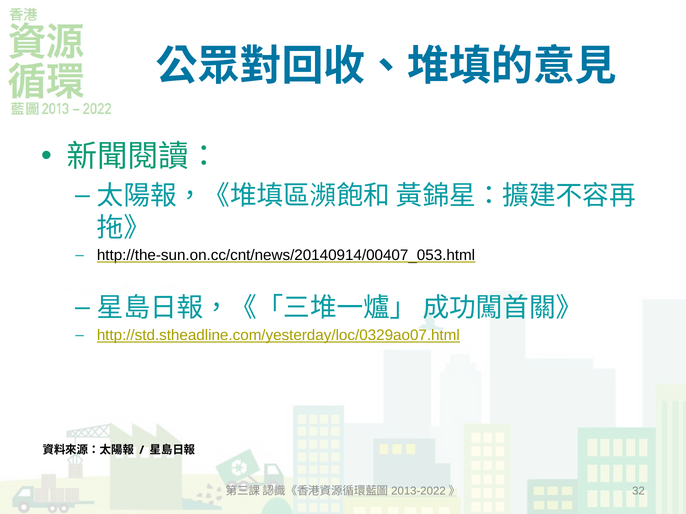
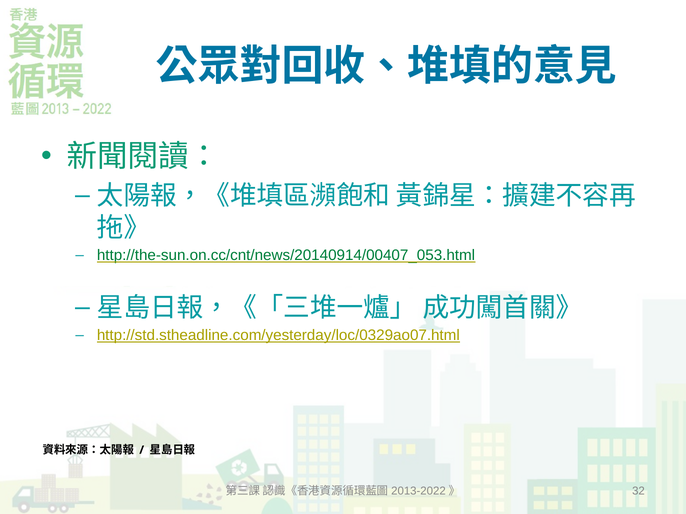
http://the-sun.on.cc/cnt/news/20140914/00407_053.html colour: black -> green
